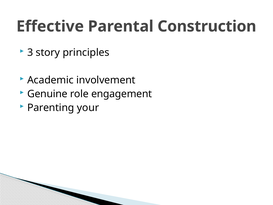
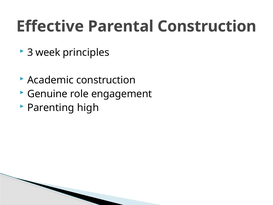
story: story -> week
Academic involvement: involvement -> construction
your: your -> high
